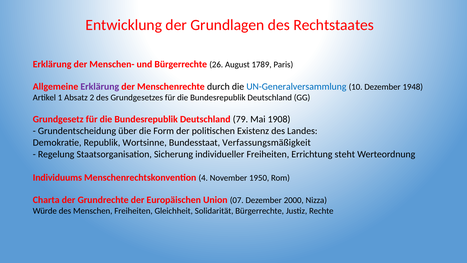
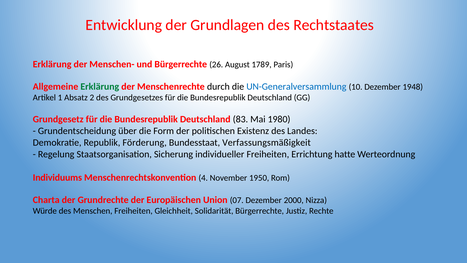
Erklärung at (100, 86) colour: purple -> green
79: 79 -> 83
1908: 1908 -> 1980
Wortsinne: Wortsinne -> Förderung
steht: steht -> hatte
